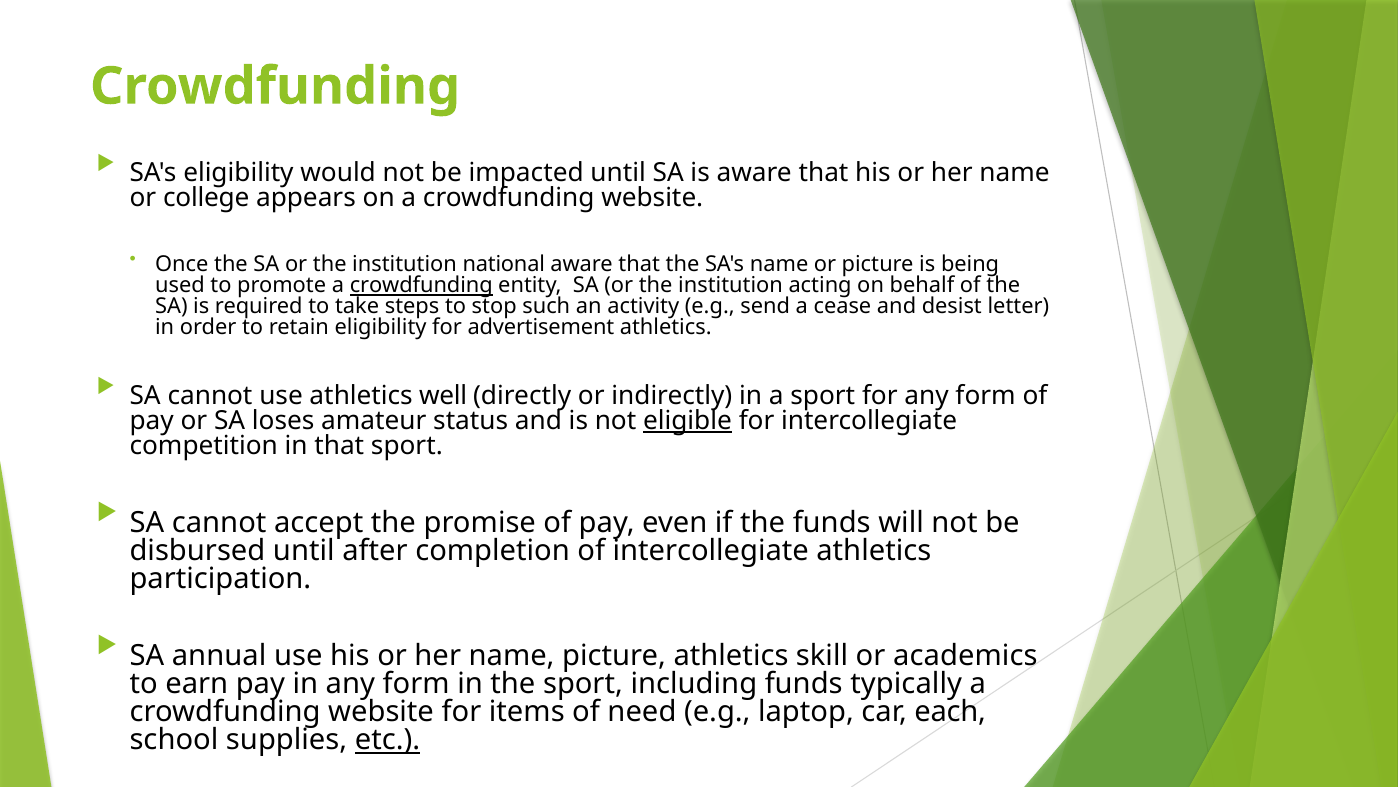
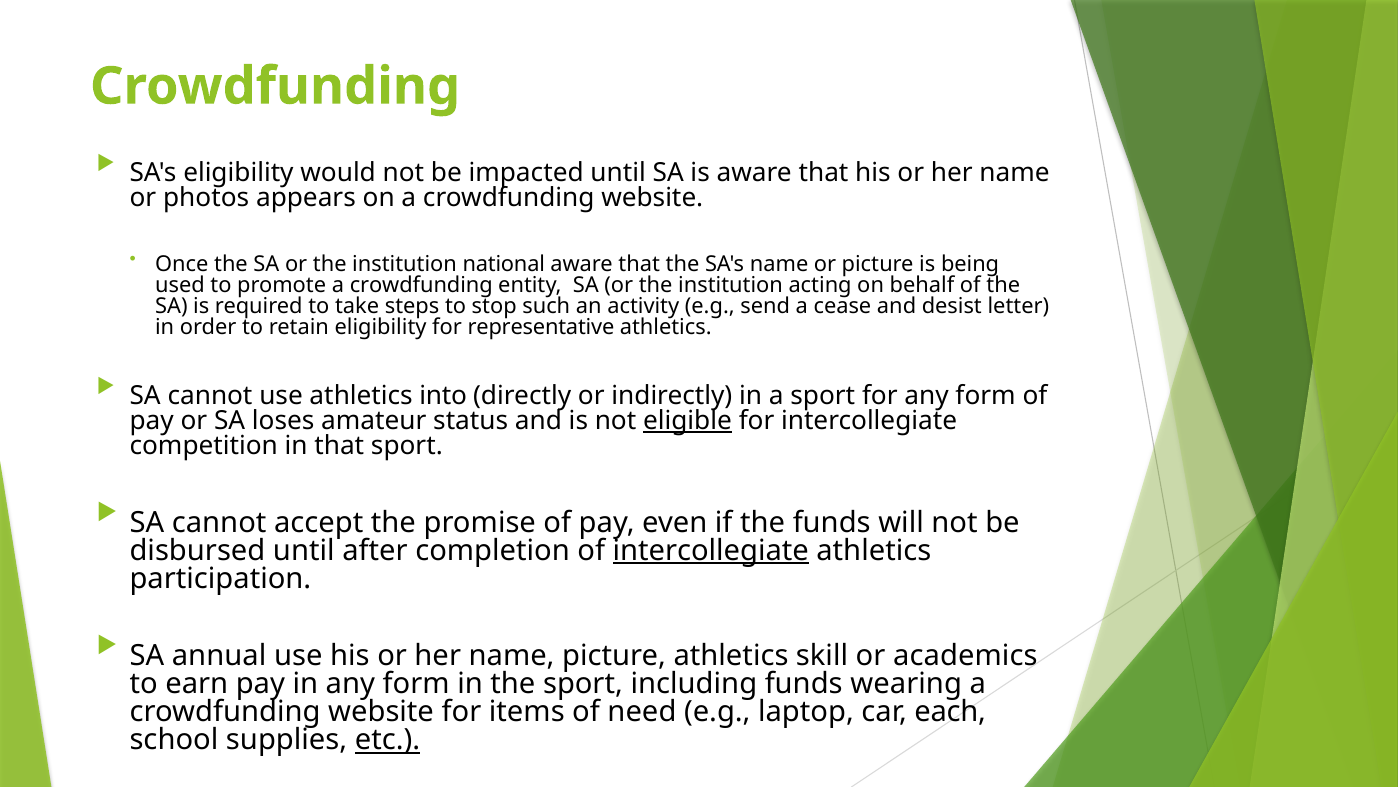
college: college -> photos
crowdfunding at (421, 285) underline: present -> none
advertisement: advertisement -> representative
well: well -> into
intercollegiate at (711, 550) underline: none -> present
typically: typically -> wearing
